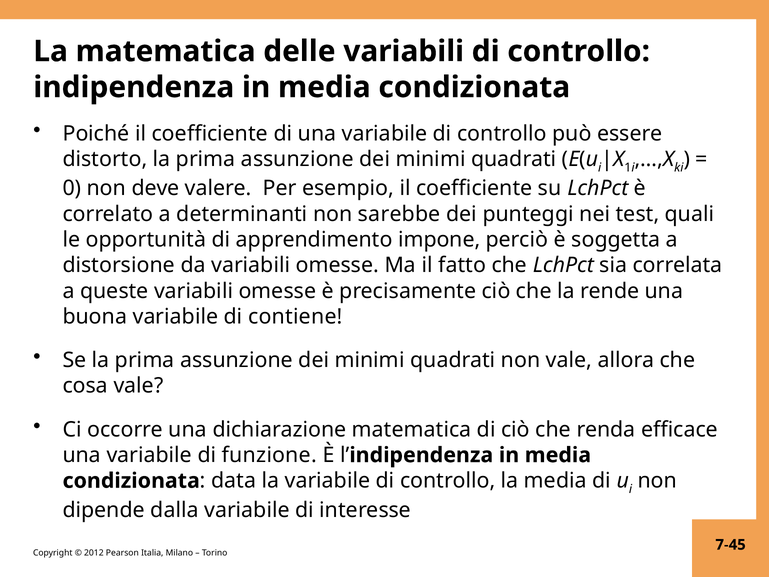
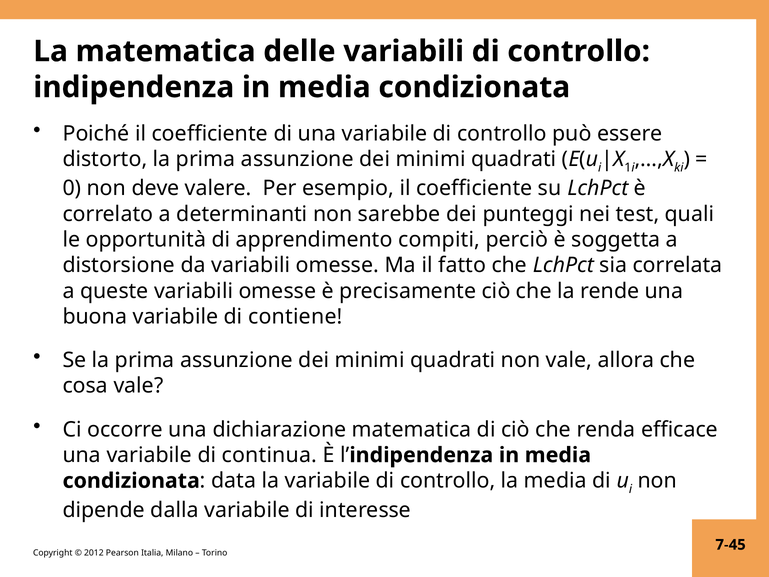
impone: impone -> compiti
funzione: funzione -> continua
